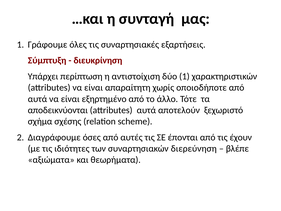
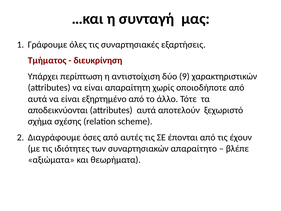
Σύμπτυξη: Σύμπτυξη -> Τμήματος
δύο 1: 1 -> 9
διερεύνηση: διερεύνηση -> απαραίτητο
